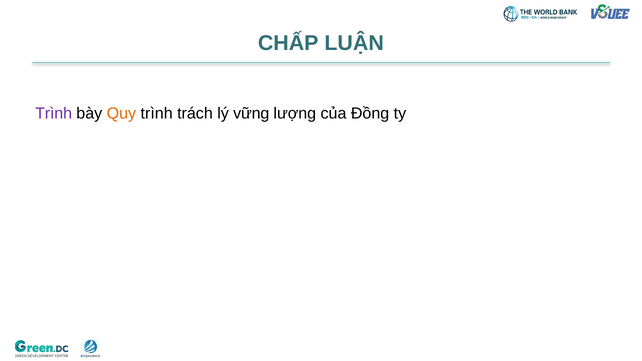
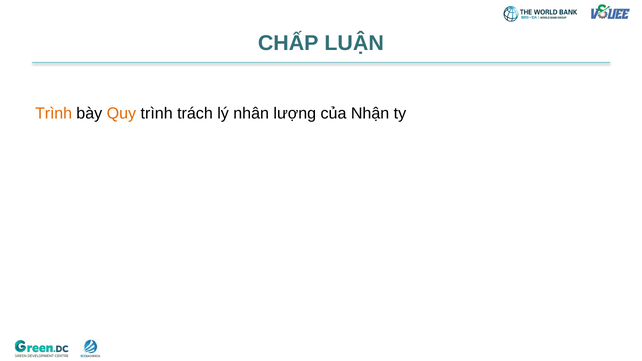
Trình at (54, 113) colour: purple -> orange
vững: vững -> nhân
Đồng: Đồng -> Nhận
